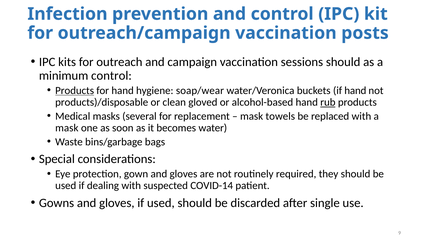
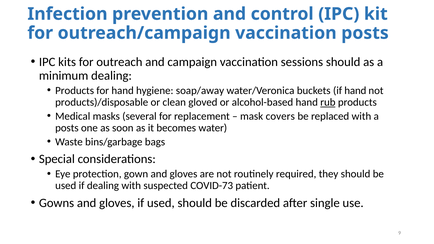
minimum control: control -> dealing
Products at (75, 91) underline: present -> none
soap/wear: soap/wear -> soap/away
towels: towels -> covers
mask at (67, 128): mask -> posts
COVID-14: COVID-14 -> COVID-73
